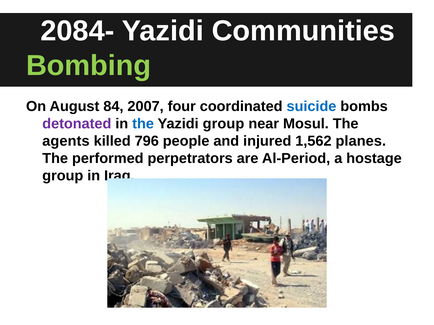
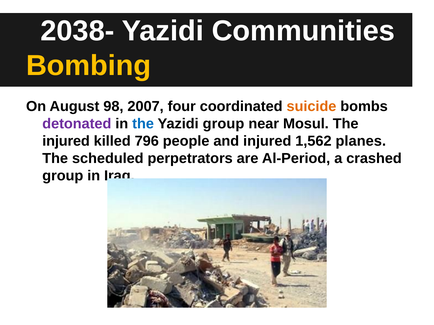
2084-: 2084- -> 2038-
Bombing colour: light green -> yellow
84: 84 -> 98
suicide colour: blue -> orange
agents at (66, 141): agents -> injured
performed: performed -> scheduled
hostage: hostage -> crashed
